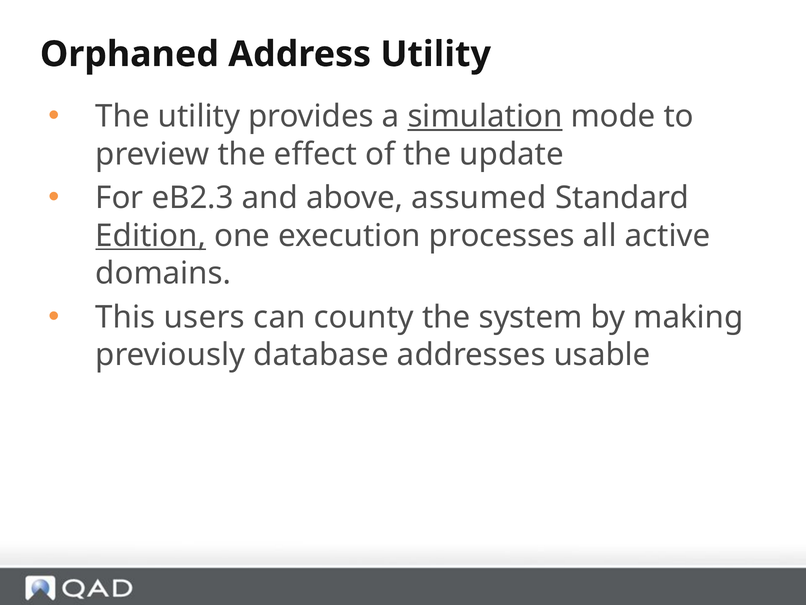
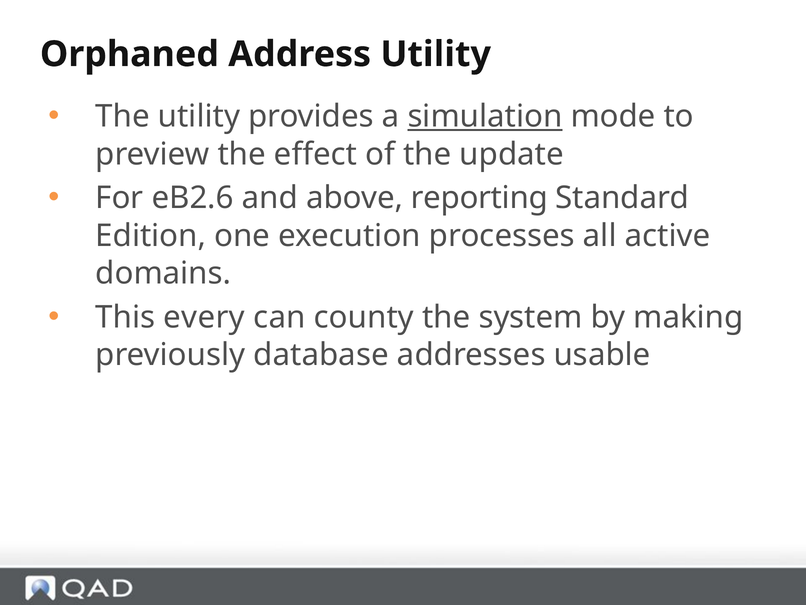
eB2.3: eB2.3 -> eB2.6
assumed: assumed -> reporting
Edition underline: present -> none
users: users -> every
